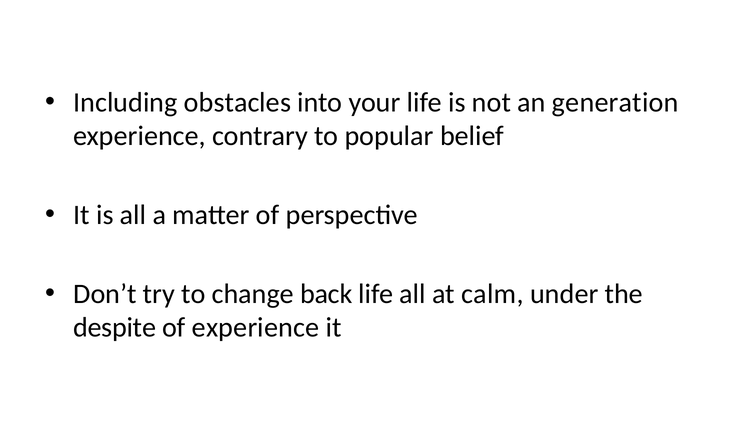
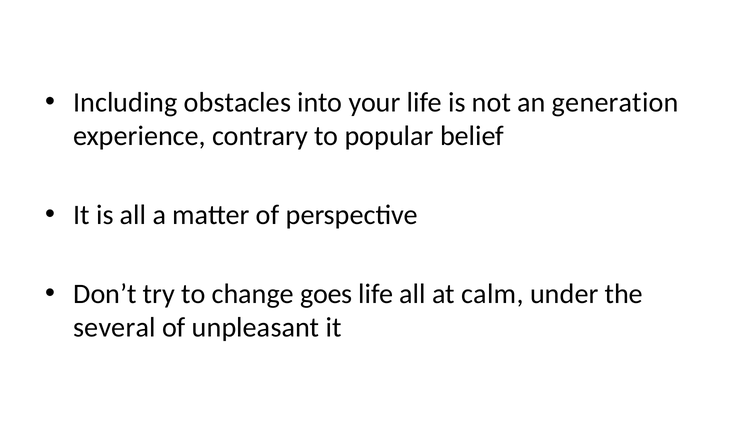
back: back -> goes
despite: despite -> several
of experience: experience -> unpleasant
